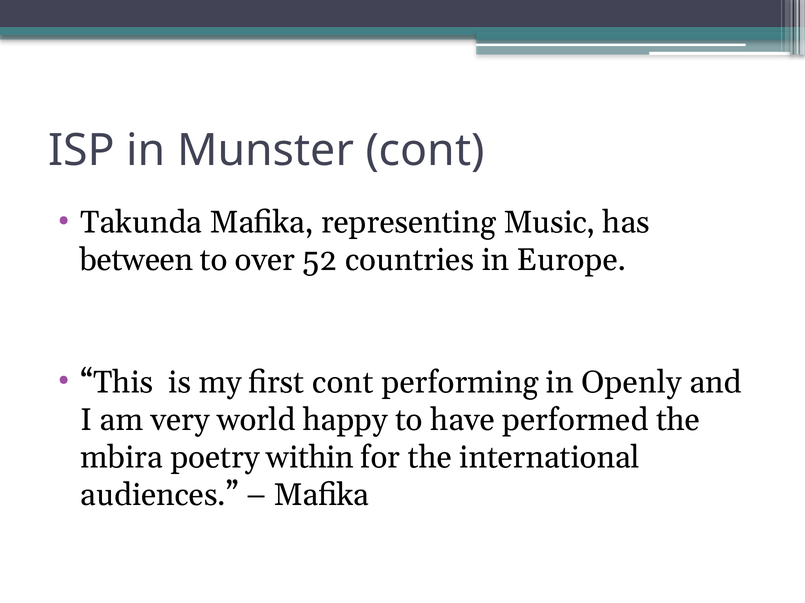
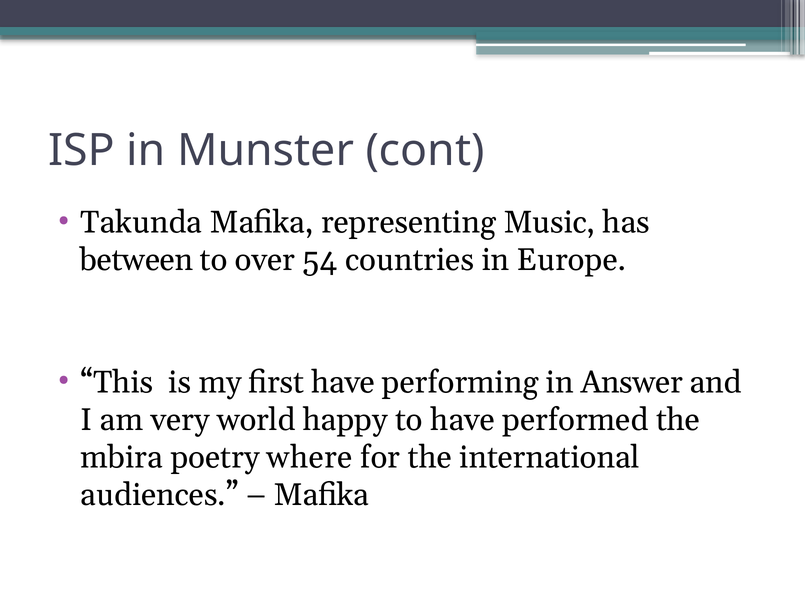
52: 52 -> 54
first cont: cont -> have
Openly: Openly -> Answer
within: within -> where
